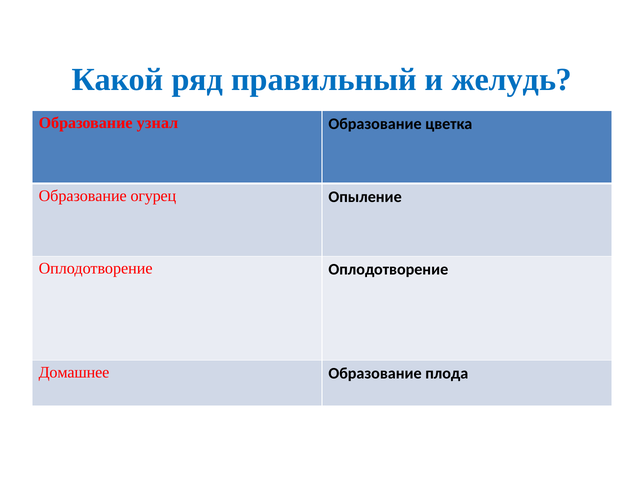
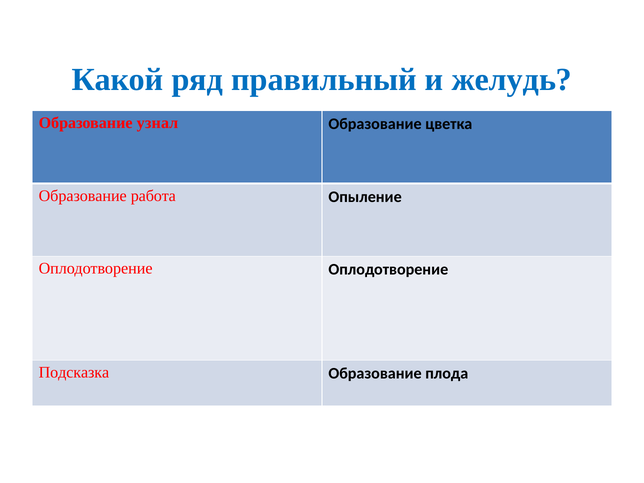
огурец: огурец -> работа
Домашнее: Домашнее -> Подсказка
